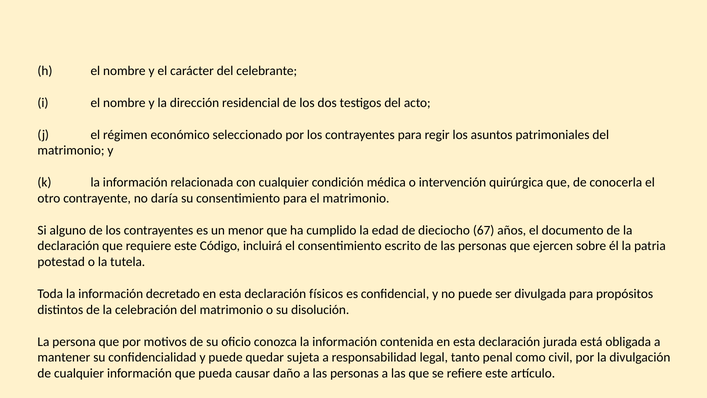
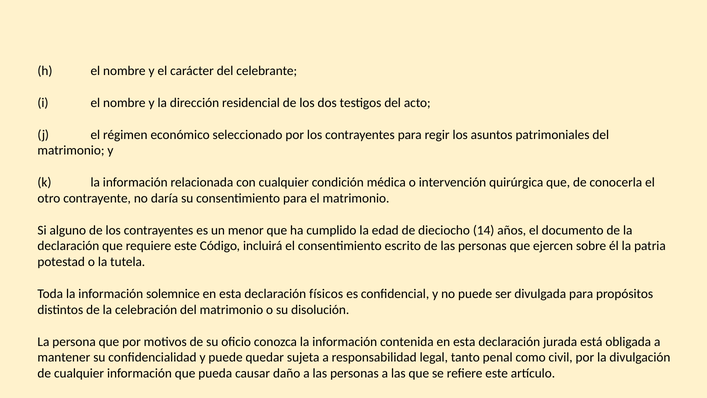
67: 67 -> 14
decretado: decretado -> solemnice
